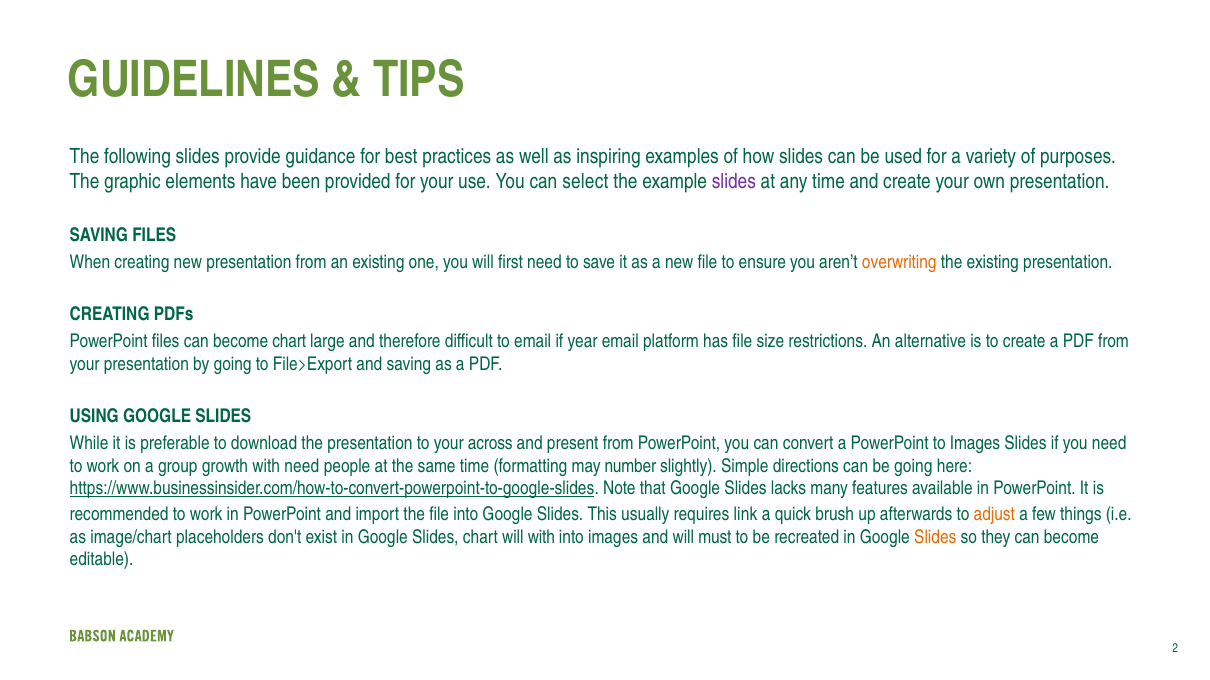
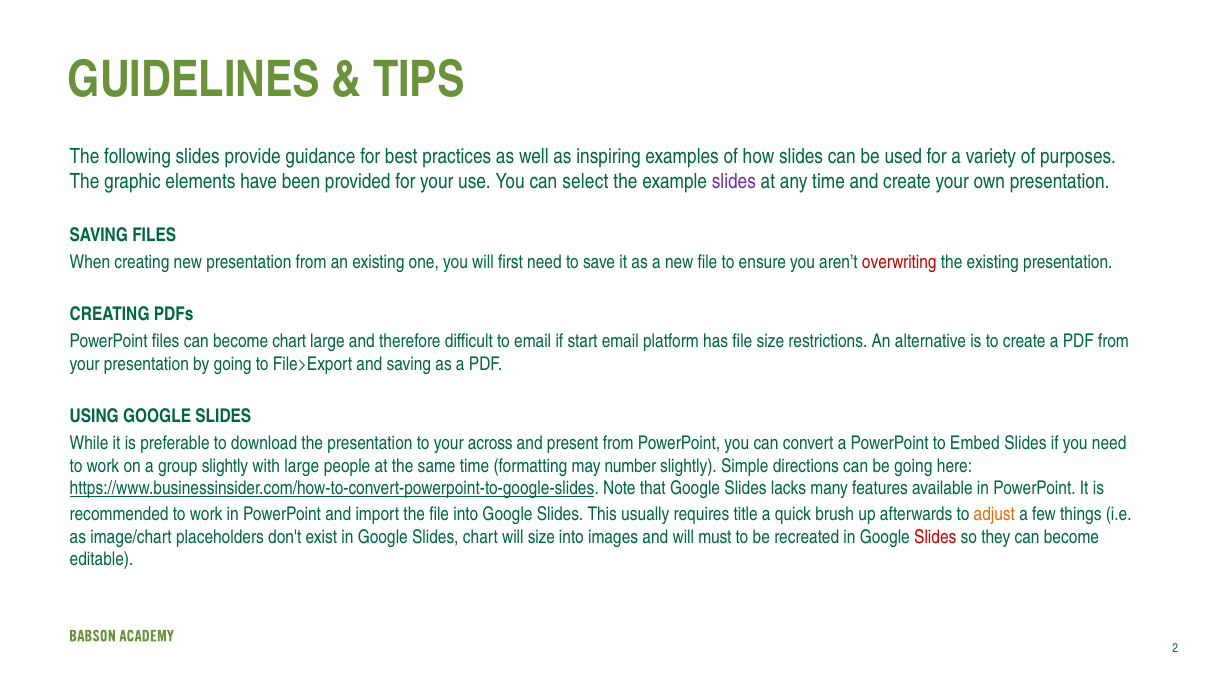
overwriting colour: orange -> red
year: year -> start
to Images: Images -> Embed
group growth: growth -> slightly
with need: need -> large
link: link -> title
will with: with -> size
Slides at (935, 537) colour: orange -> red
